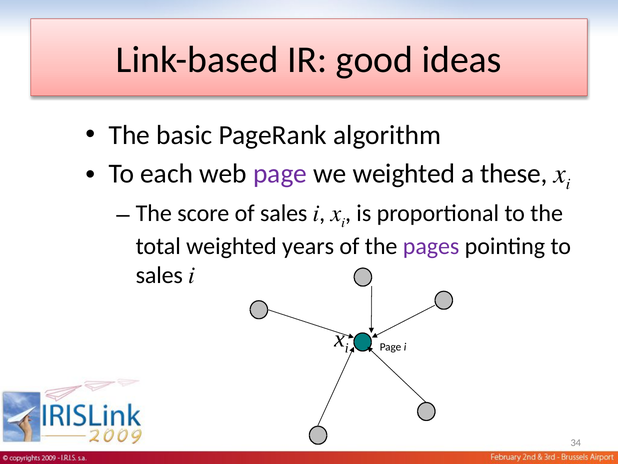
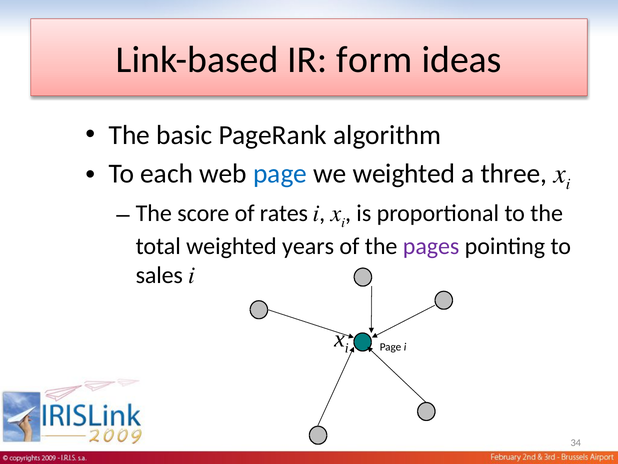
good: good -> form
page at (280, 173) colour: purple -> blue
these: these -> three
of sales: sales -> rates
